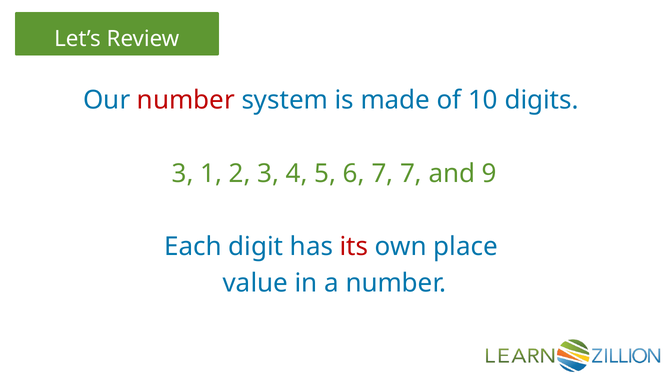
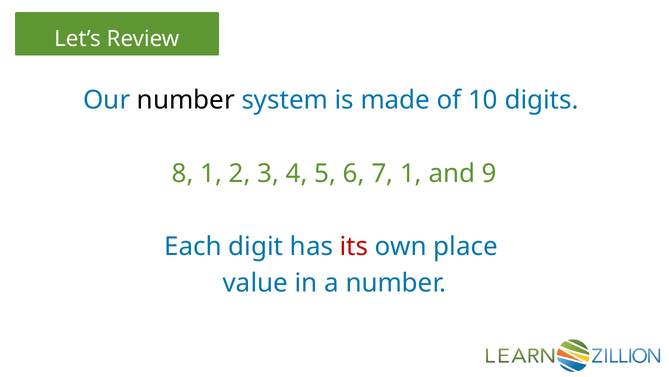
number at (186, 100) colour: red -> black
3 at (183, 173): 3 -> 8
7 7: 7 -> 1
